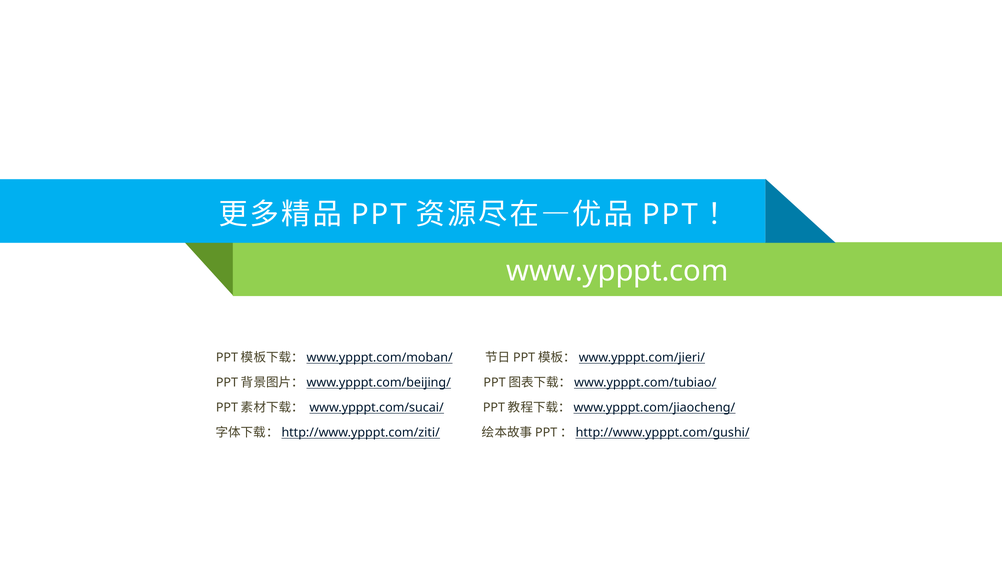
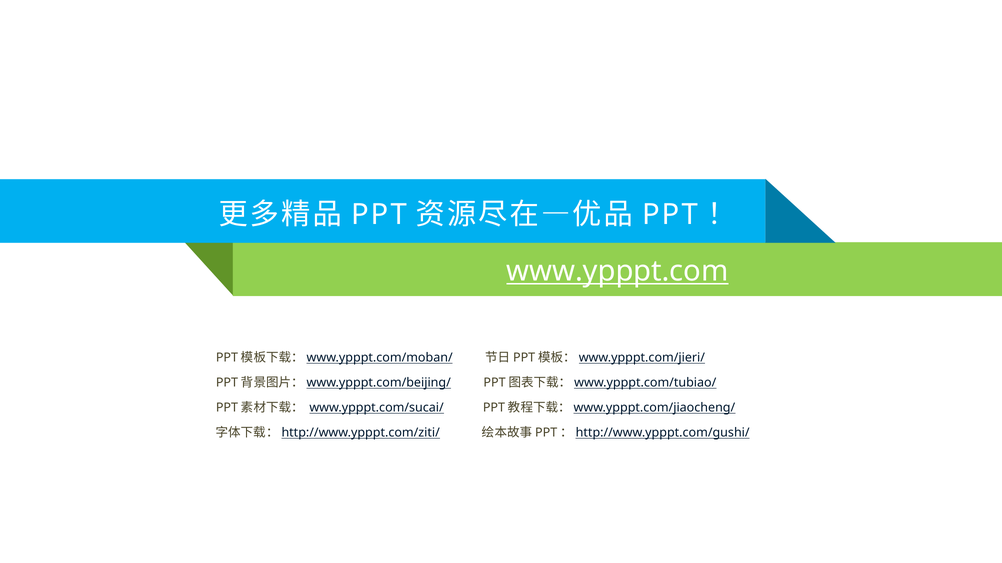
www.ypppt.com underline: none -> present
